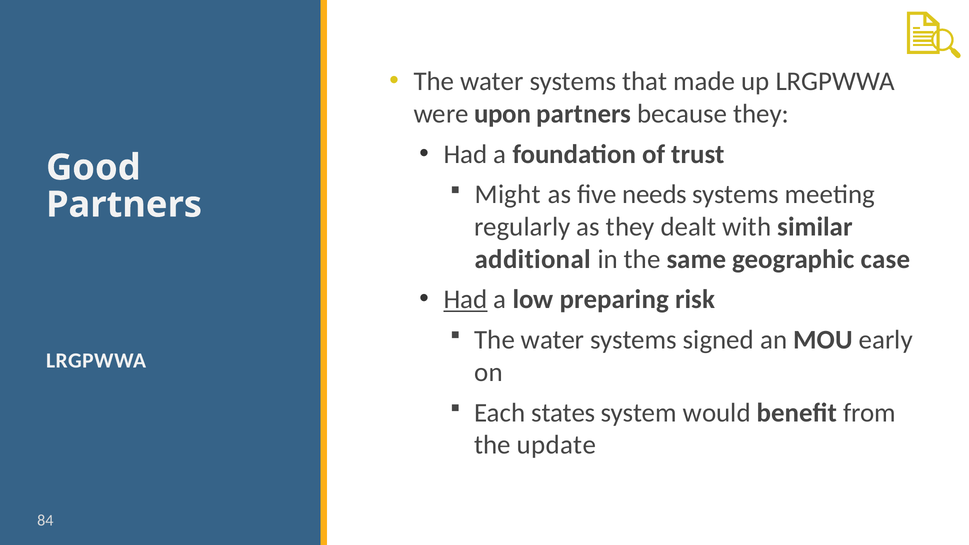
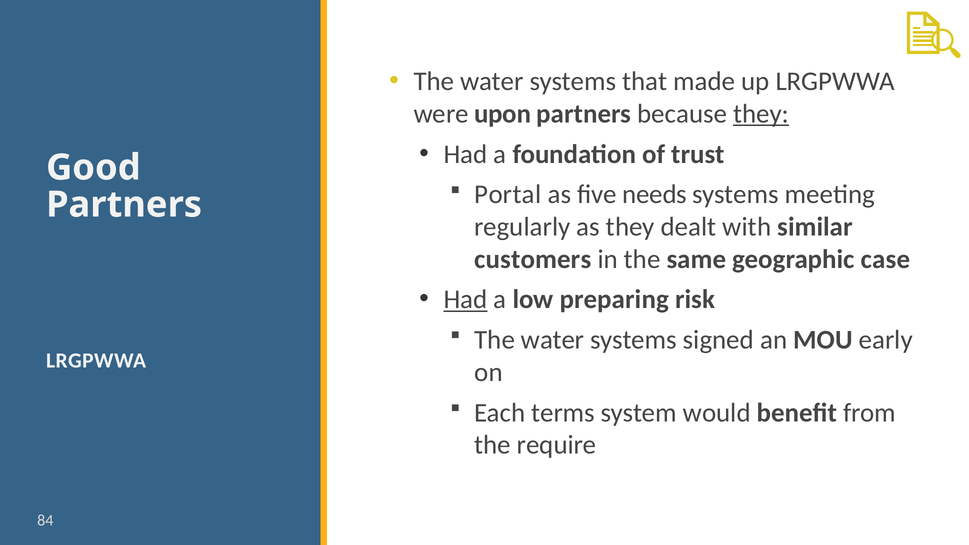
they at (761, 114) underline: none -> present
Might: Might -> Portal
additional: additional -> customers
states: states -> terms
update: update -> require
